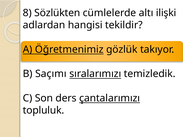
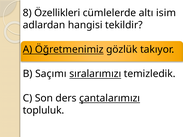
Sözlükten: Sözlükten -> Özellikleri
ilişki: ilişki -> isim
